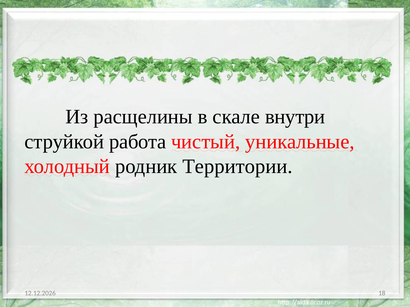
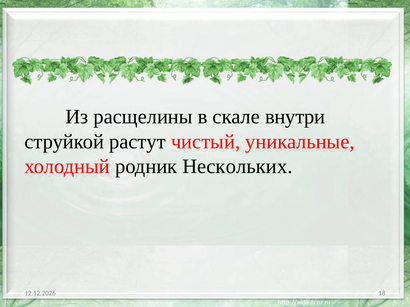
работа: работа -> растут
Территории: Территории -> Нескольких
